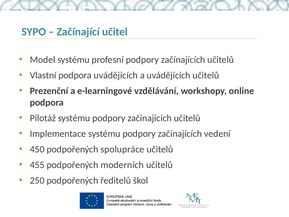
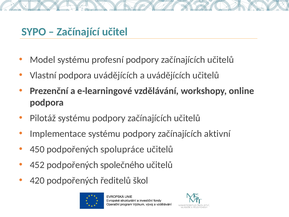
vedení: vedení -> aktivní
455: 455 -> 452
moderních: moderních -> společného
250: 250 -> 420
